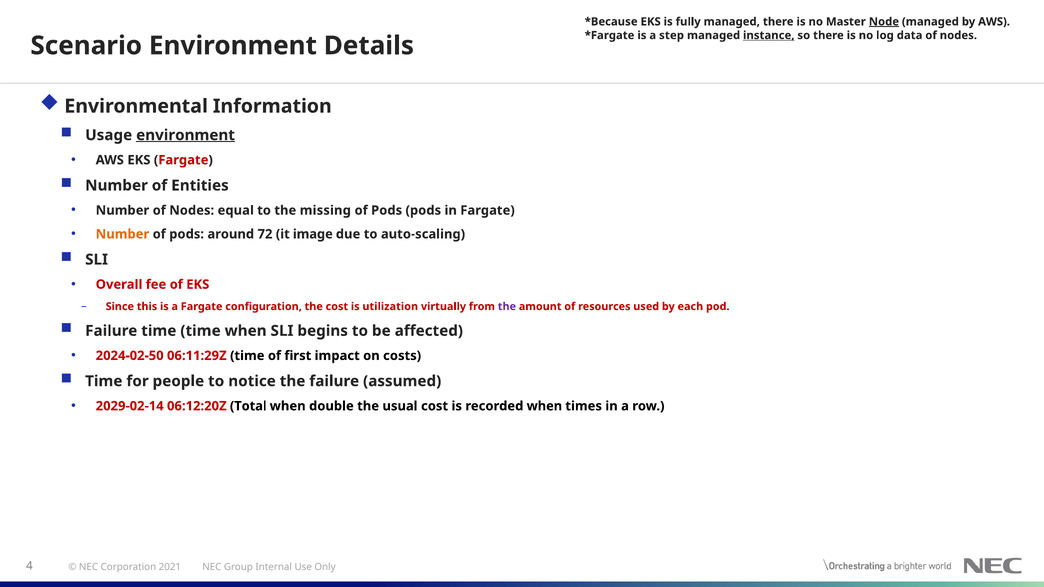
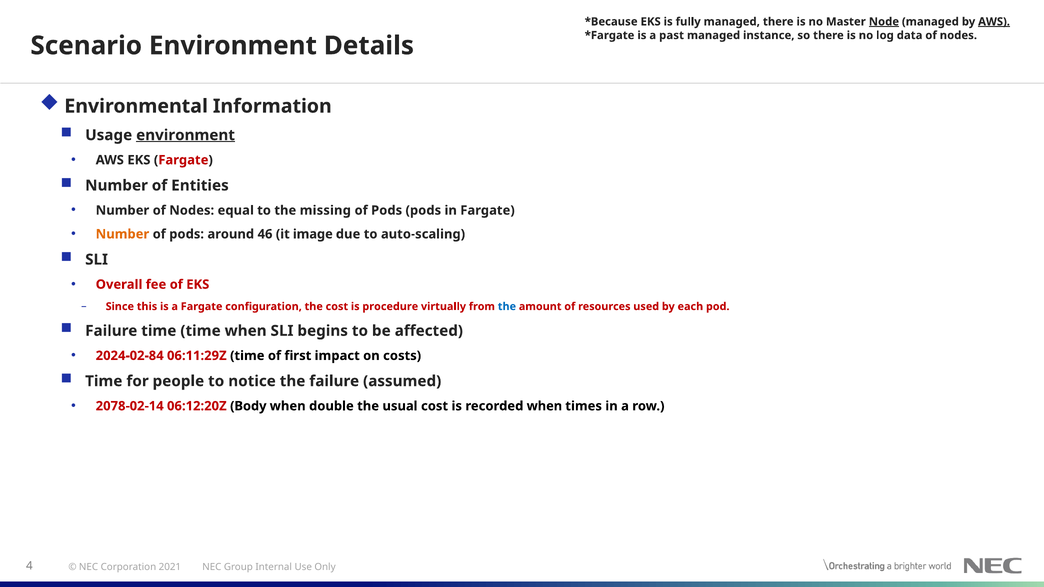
AWS at (994, 22) underline: none -> present
step: step -> past
instance underline: present -> none
72: 72 -> 46
utilization: utilization -> procedure
the at (507, 307) colour: purple -> blue
2024-02-50: 2024-02-50 -> 2024-02-84
2029-02-14: 2029-02-14 -> 2078-02-14
Total: Total -> Body
